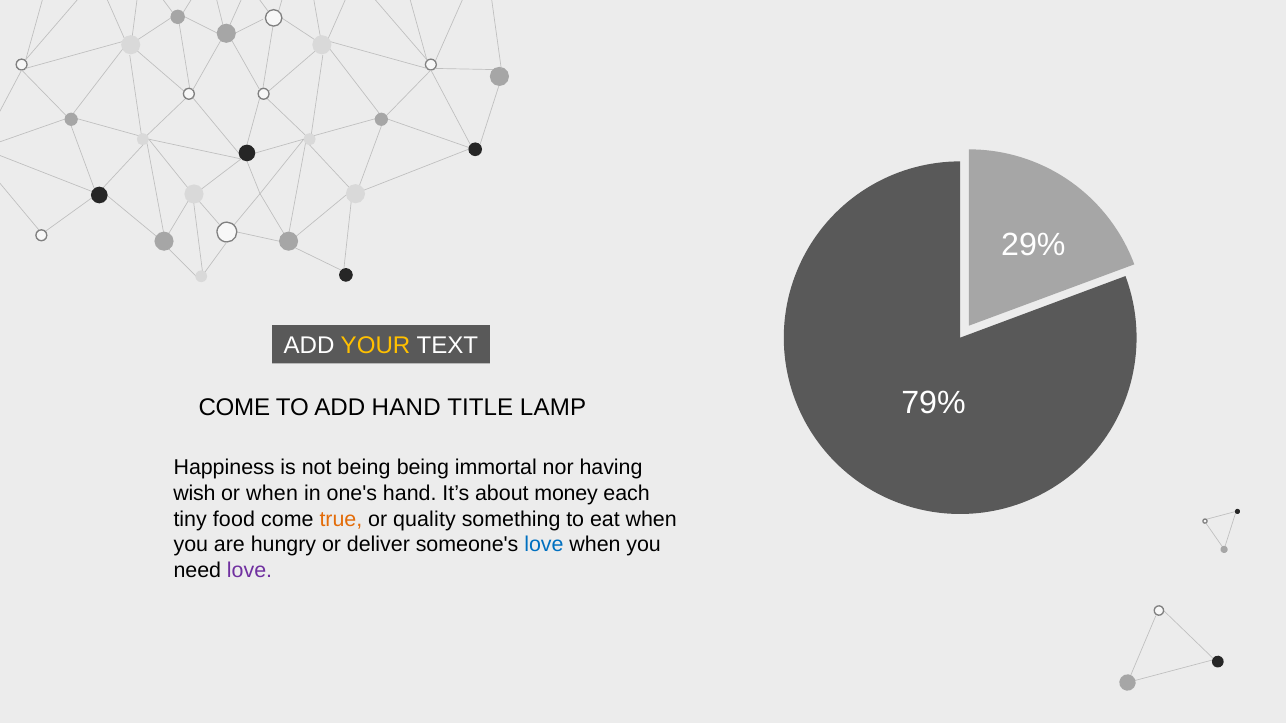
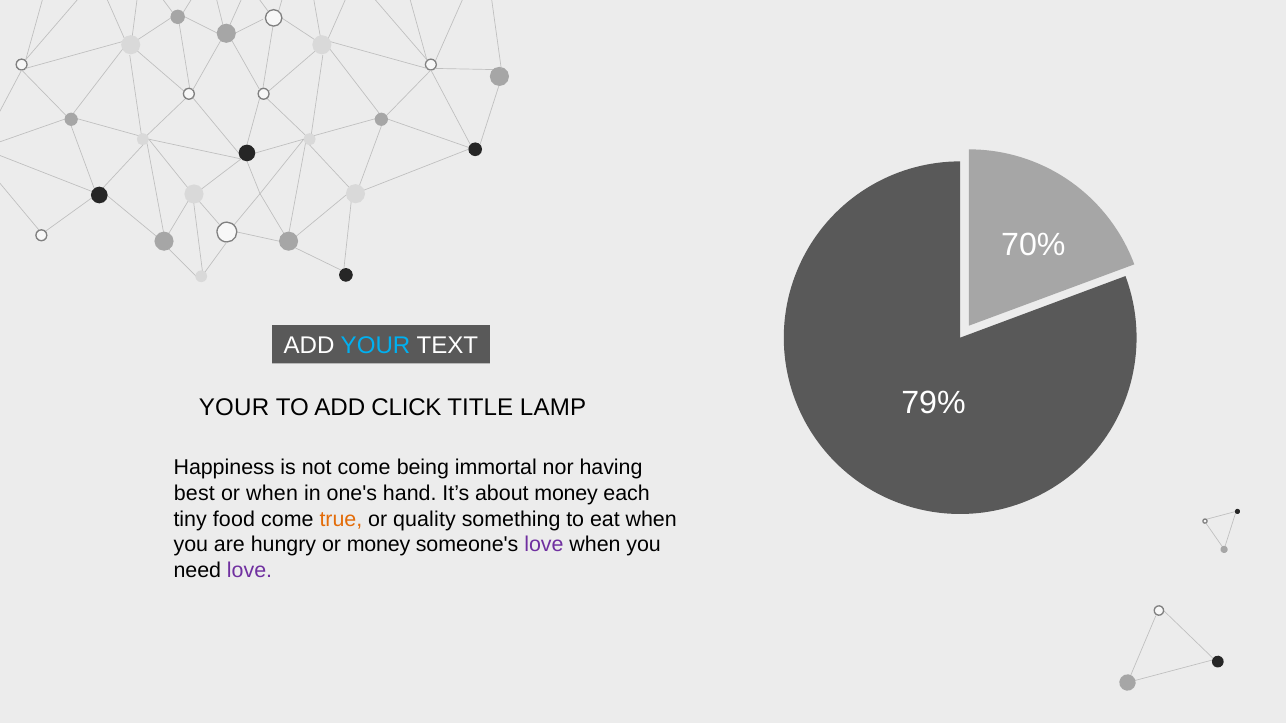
29%: 29% -> 70%
YOUR at (376, 346) colour: yellow -> light blue
COME at (234, 408): COME -> YOUR
ADD HAND: HAND -> CLICK
not being: being -> come
wish: wish -> best
or deliver: deliver -> money
love at (544, 545) colour: blue -> purple
